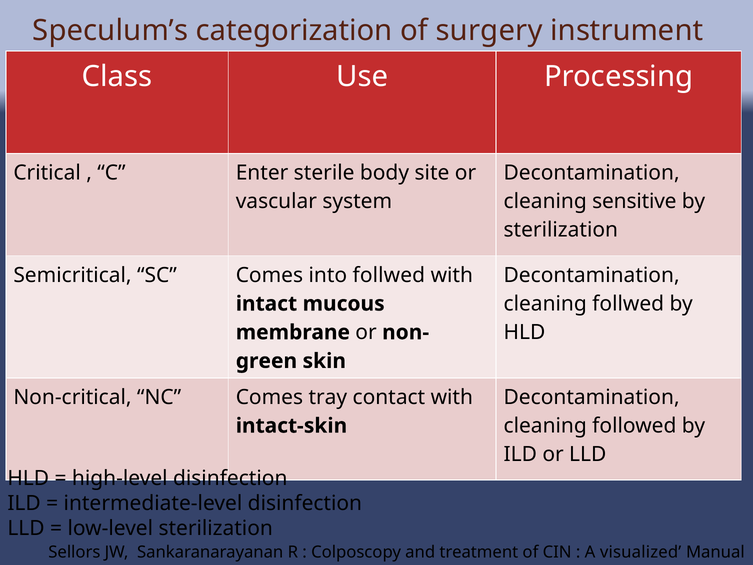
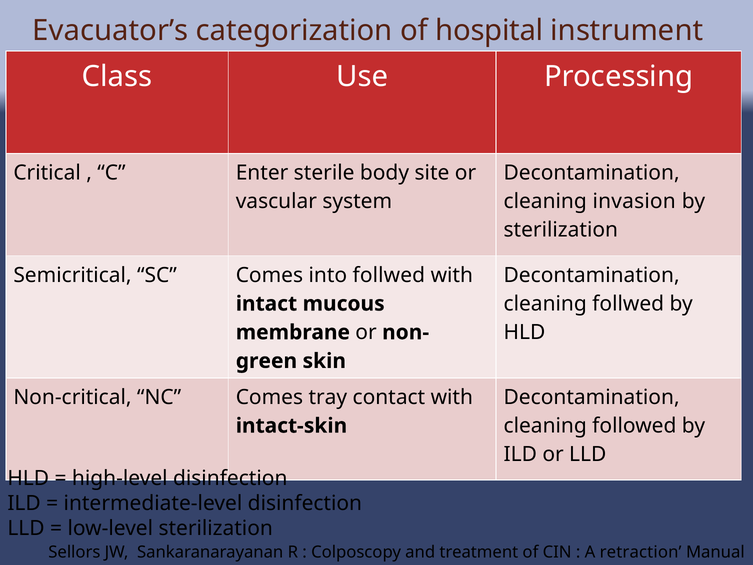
Speculum’s: Speculum’s -> Evacuator’s
surgery: surgery -> hospital
sensitive: sensitive -> invasion
visualized: visualized -> retraction
